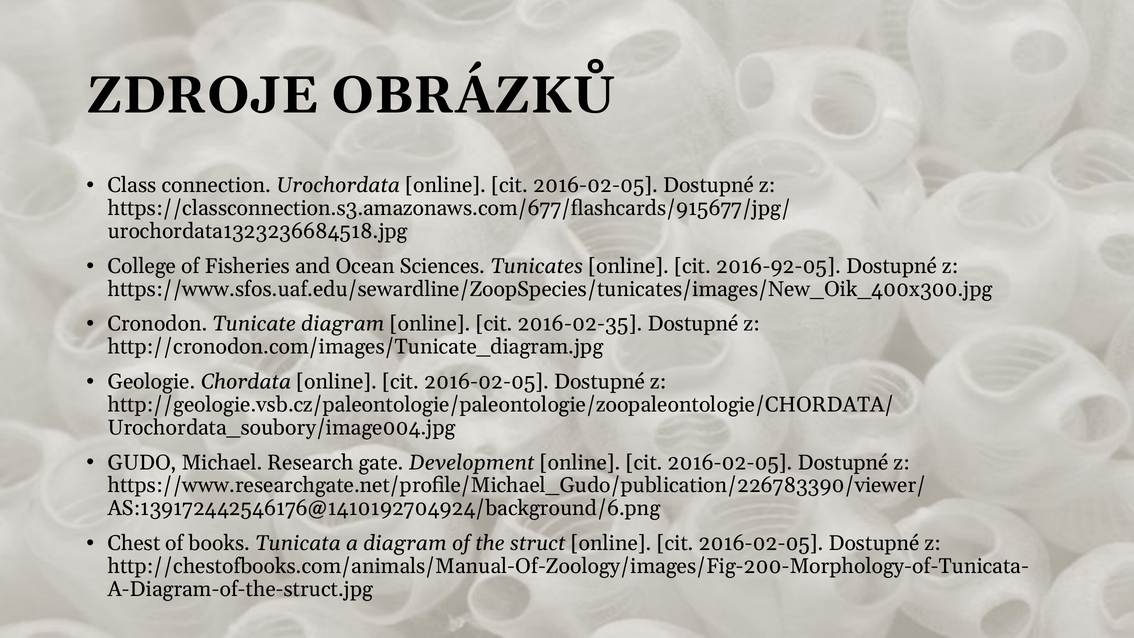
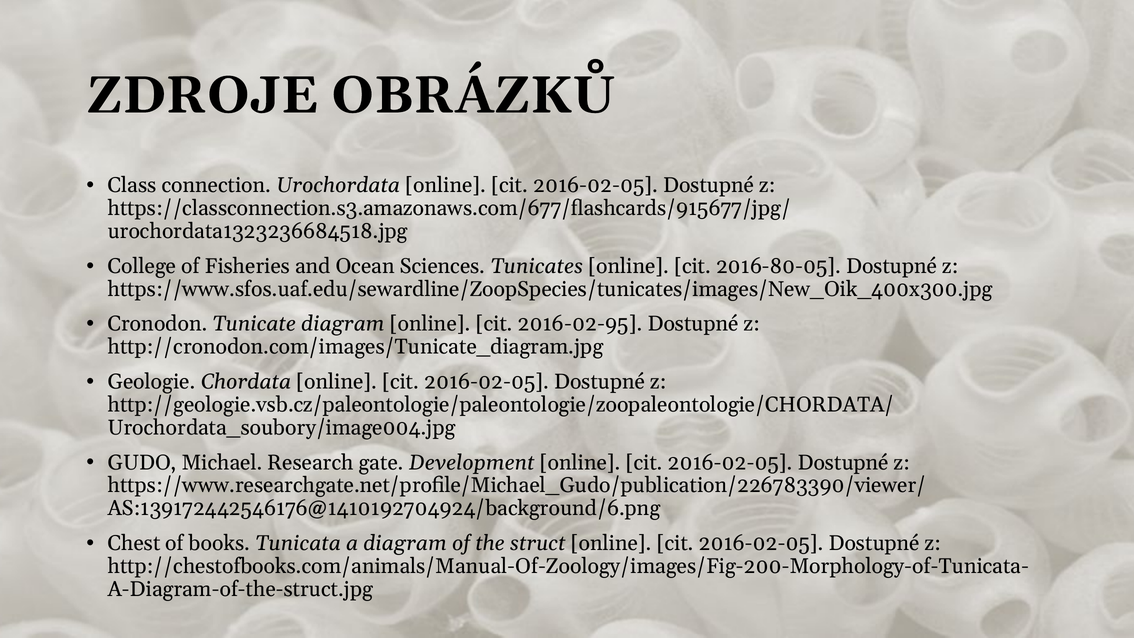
2016-92-05: 2016-92-05 -> 2016-80-05
2016-02-35: 2016-02-35 -> 2016-02-95
